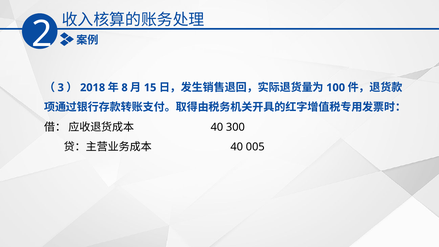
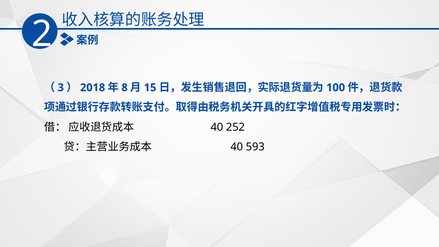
300: 300 -> 252
005: 005 -> 593
